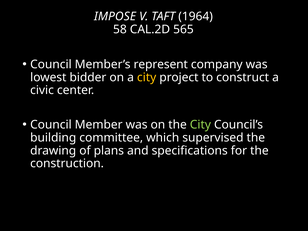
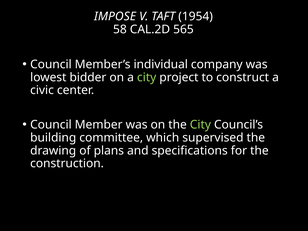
1964: 1964 -> 1954
represent: represent -> individual
city at (147, 77) colour: yellow -> light green
